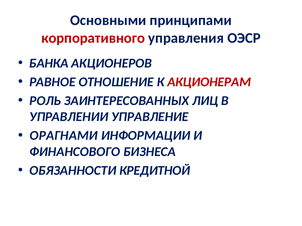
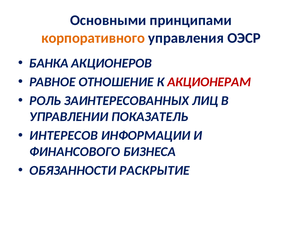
корпоративного colour: red -> orange
УПРАВЛЕНИЕ: УПРАВЛЕНИЕ -> ПОКАЗАТЕЛЬ
ОРАГНАМИ: ОРАГНАМИ -> ИНТЕРЕСОВ
КРЕДИТНОЙ: КРЕДИТНОЙ -> РАСКРЫТИЕ
